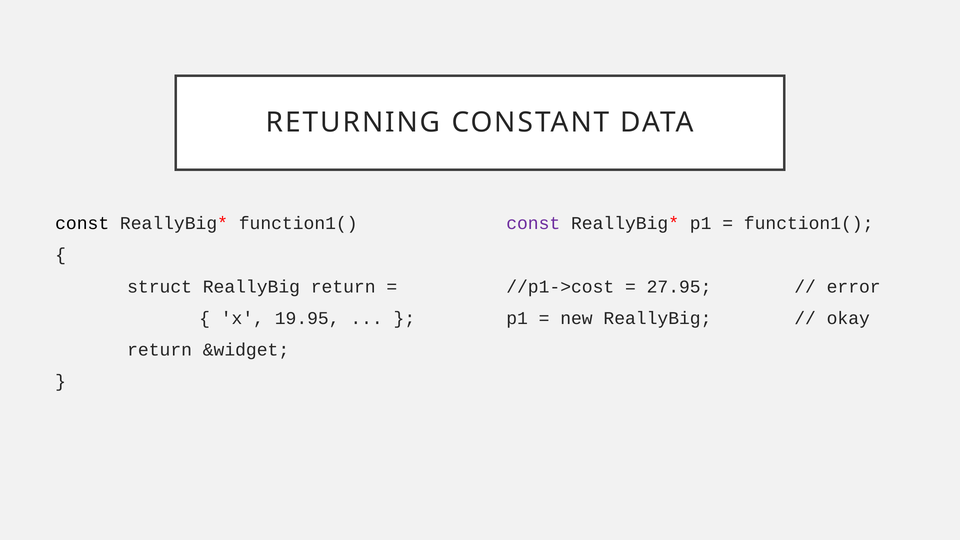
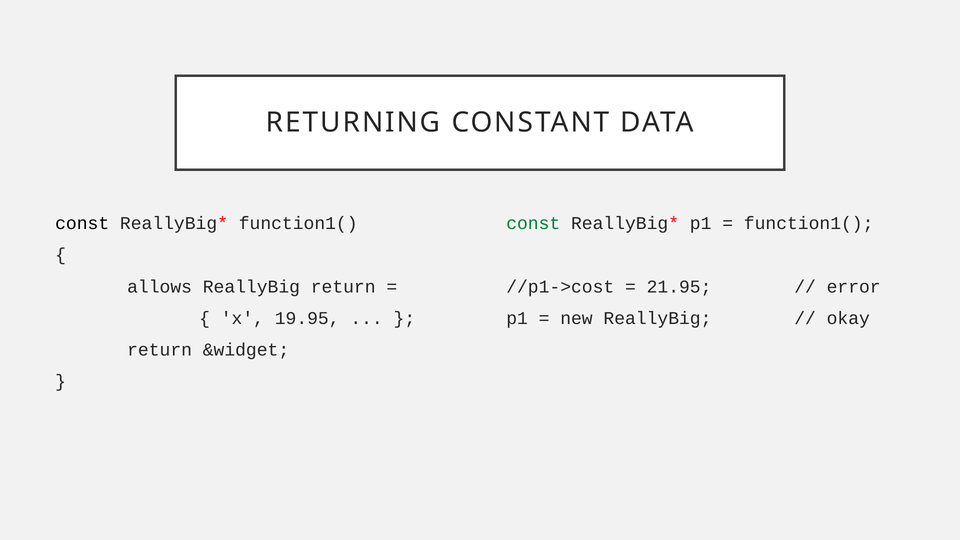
const at (533, 223) colour: purple -> green
struct: struct -> allows
27.95: 27.95 -> 21.95
